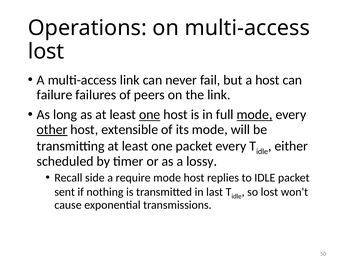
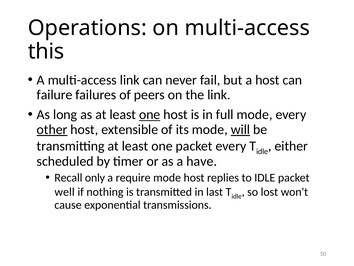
lost at (46, 51): lost -> this
mode at (255, 114) underline: present -> none
will underline: none -> present
lossy: lossy -> have
side: side -> only
sent: sent -> well
